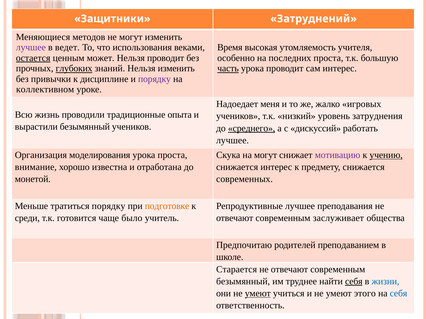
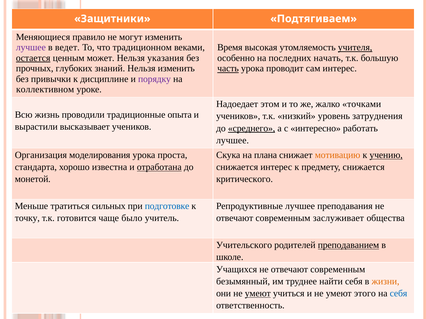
Затруднений: Затруднений -> Подтягиваем
методов: методов -> правило
использования: использования -> традиционном
учителя underline: none -> present
Нельзя проводит: проводит -> указания
последних проста: проста -> начать
глубоких underline: present -> none
меня: меня -> этом
игровых: игровых -> точками
вырастили безымянный: безымянный -> высказывает
дискуссий: дискуссий -> интересно
на могут: могут -> плана
мотивацию colour: purple -> orange
внимание: внимание -> стандарта
отработана underline: none -> present
современных: современных -> критического
тратиться порядку: порядку -> сильных
подготовке colour: orange -> blue
среди: среди -> точку
Предпочитаю: Предпочитаю -> Учительского
преподаванием underline: none -> present
Старается: Старается -> Учащихся
себя at (354, 282) underline: present -> none
жизни colour: blue -> orange
